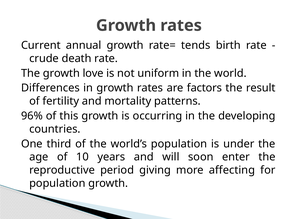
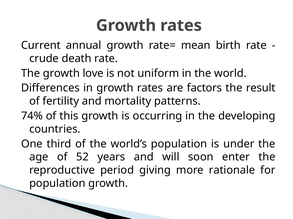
tends: tends -> mean
96%: 96% -> 74%
10: 10 -> 52
affecting: affecting -> rationale
